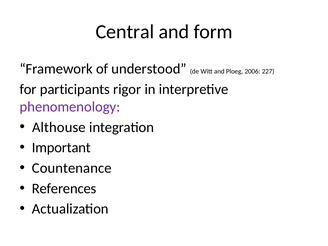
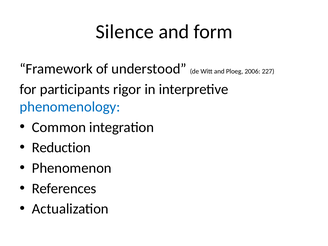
Central: Central -> Silence
phenomenology colour: purple -> blue
Althouse: Althouse -> Common
Important: Important -> Reduction
Countenance: Countenance -> Phenomenon
